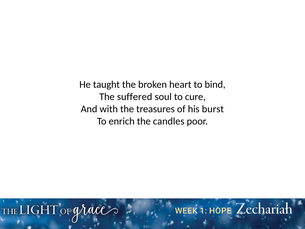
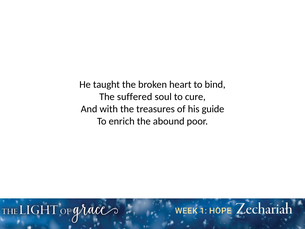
burst: burst -> guide
candles: candles -> abound
